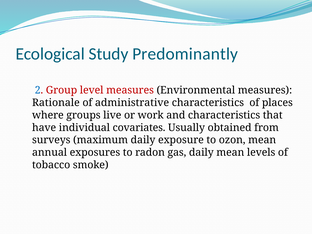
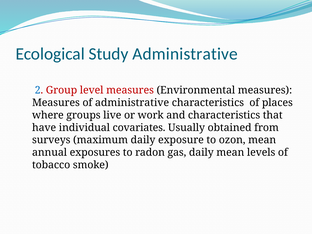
Study Predominantly: Predominantly -> Administrative
Rationale at (56, 103): Rationale -> Measures
